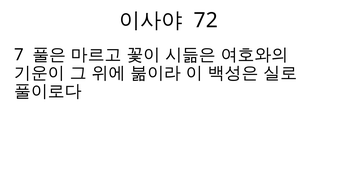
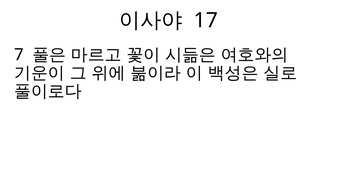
72: 72 -> 17
